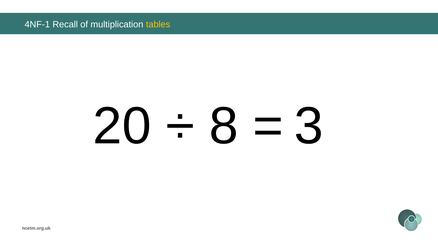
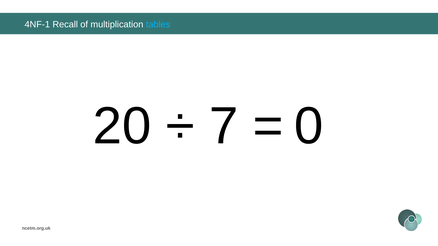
tables colour: yellow -> light blue
8: 8 -> 7
3: 3 -> 0
